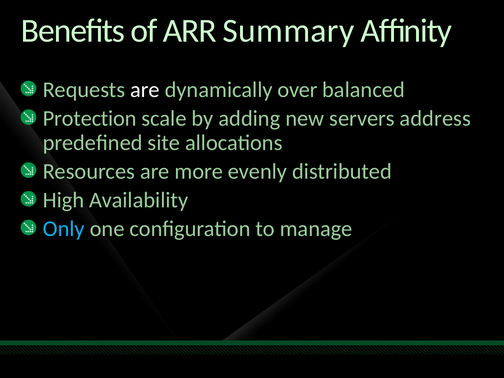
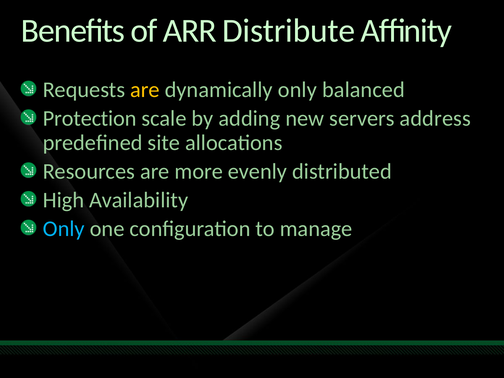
Summary: Summary -> Distribute
are at (145, 90) colour: white -> yellow
dynamically over: over -> only
